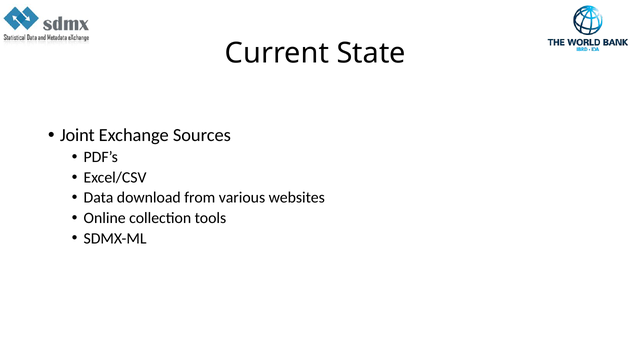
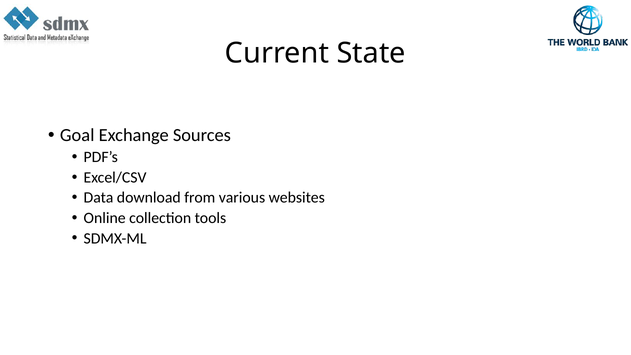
Joint: Joint -> Goal
